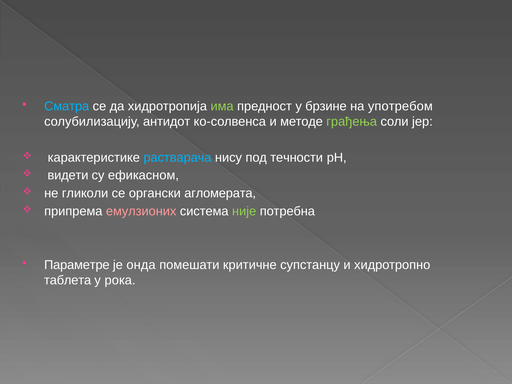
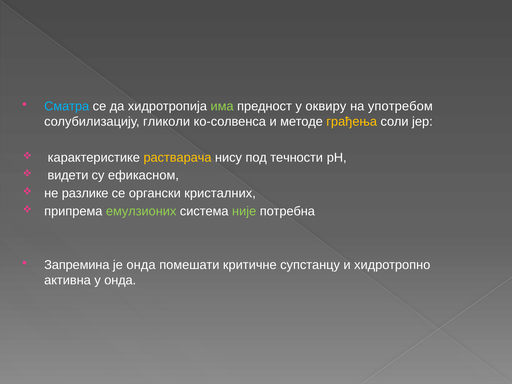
брзине: брзине -> оквиру
антидот: антидот -> гликоли
грађења colour: light green -> yellow
растварача colour: light blue -> yellow
гликоли: гликоли -> разлике
агломерата: агломерата -> кристалних
емулзионих colour: pink -> light green
Параметре: Параметре -> Запремина
таблета: таблета -> активна
у рока: рока -> онда
